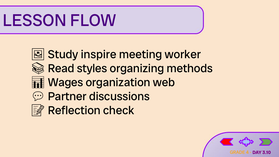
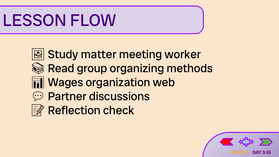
inspire: inspire -> matter
styles: styles -> group
